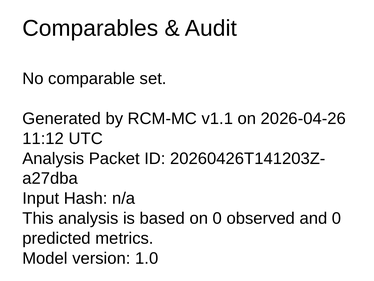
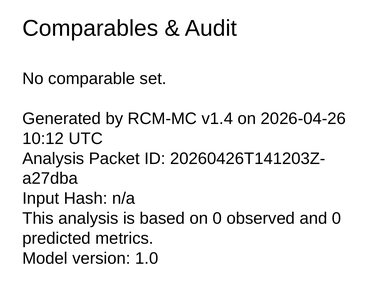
v1.1: v1.1 -> v1.4
11:12: 11:12 -> 10:12
